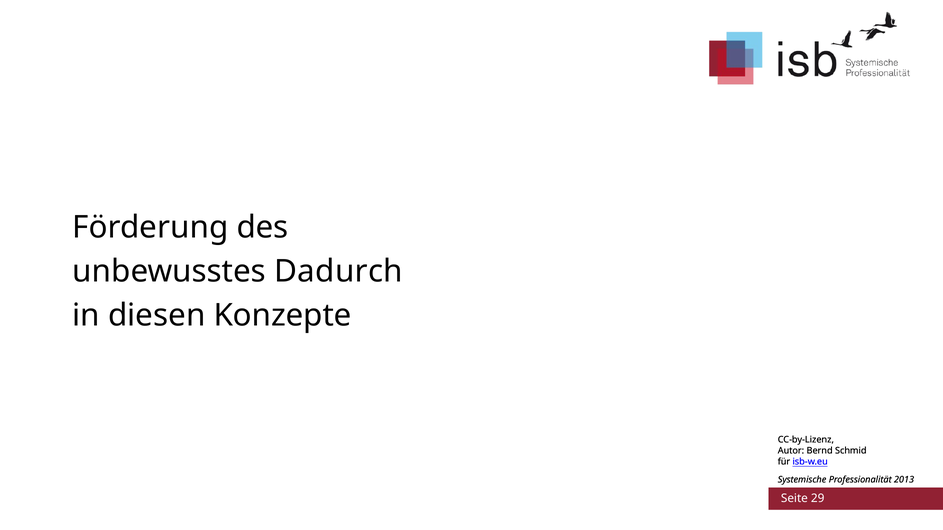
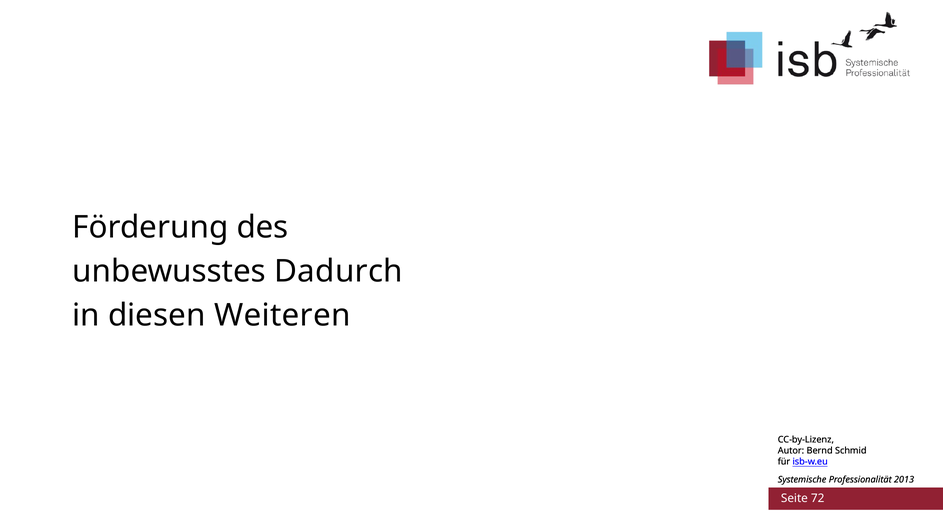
Konzepte: Konzepte -> Weiteren
29: 29 -> 72
